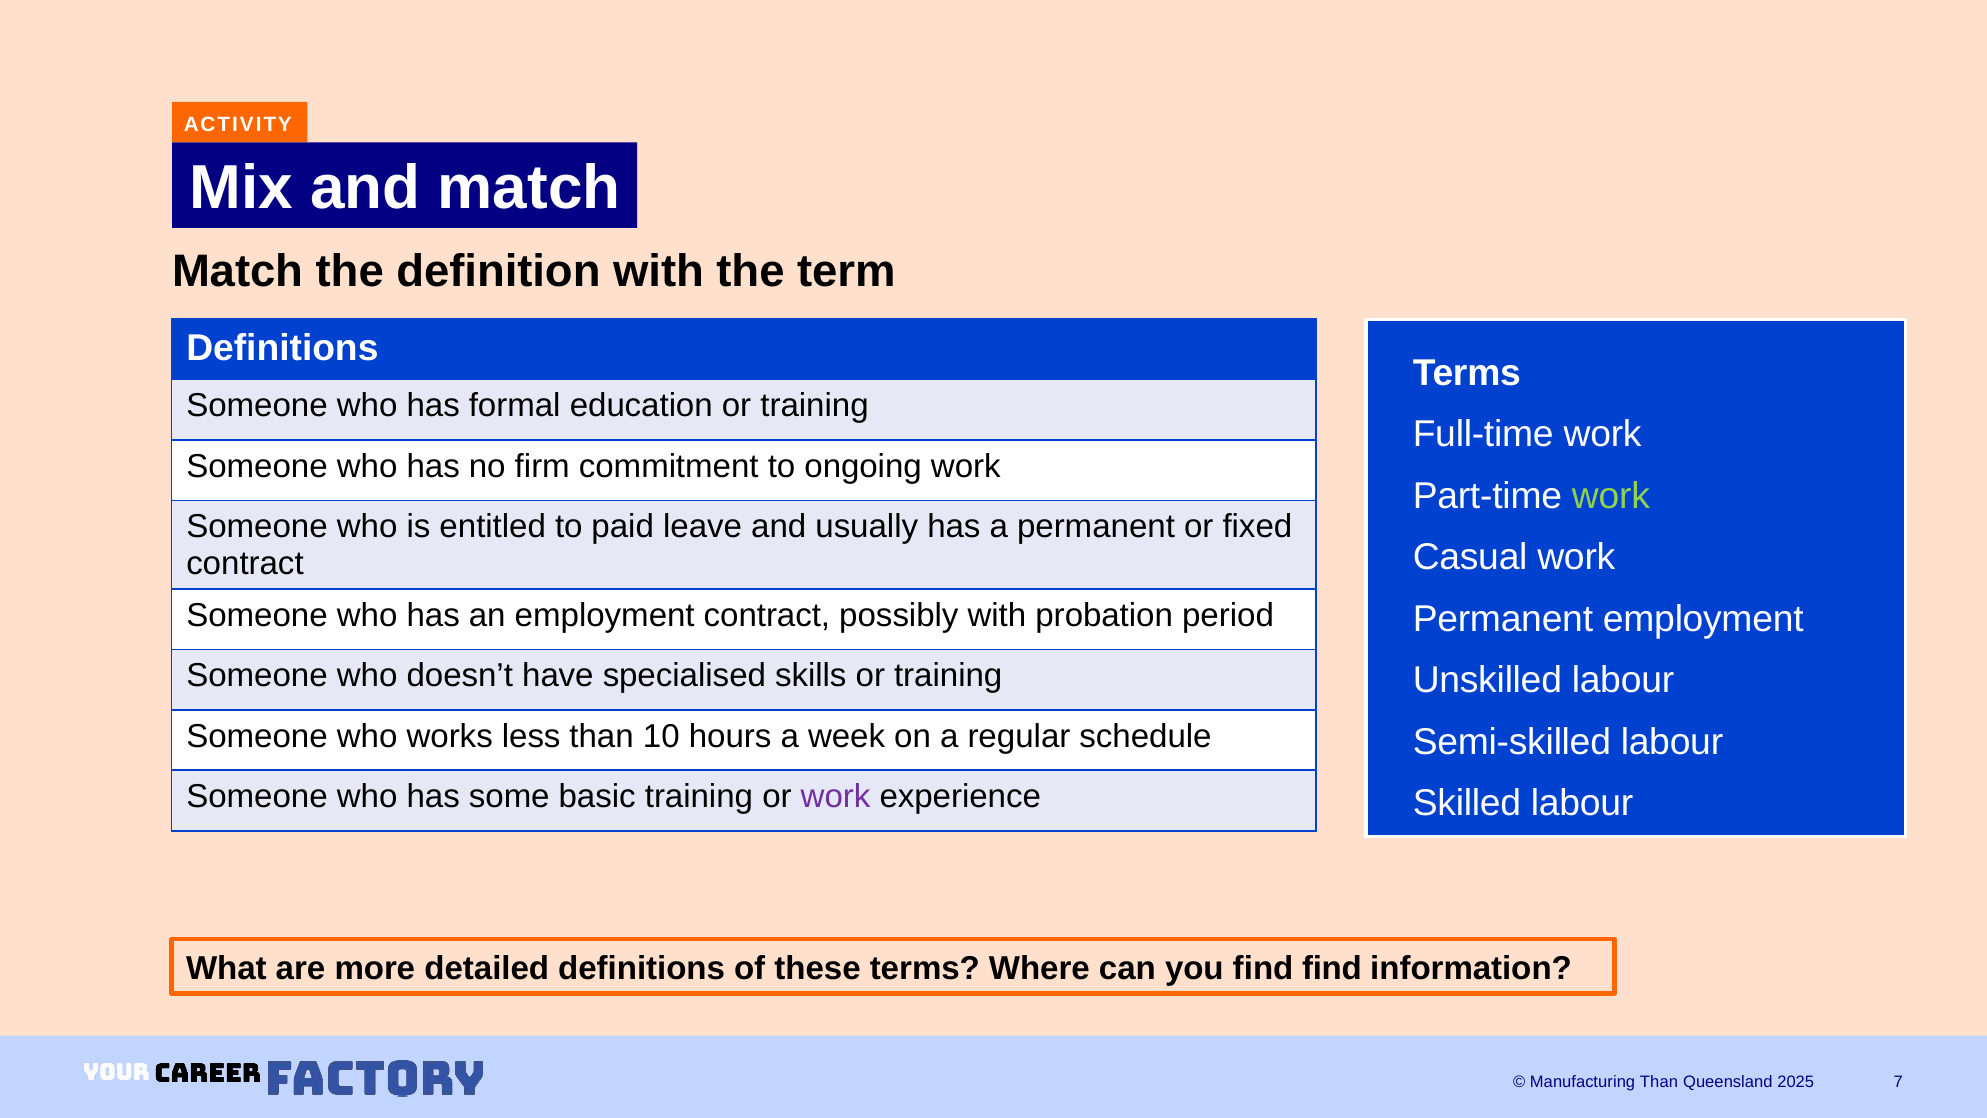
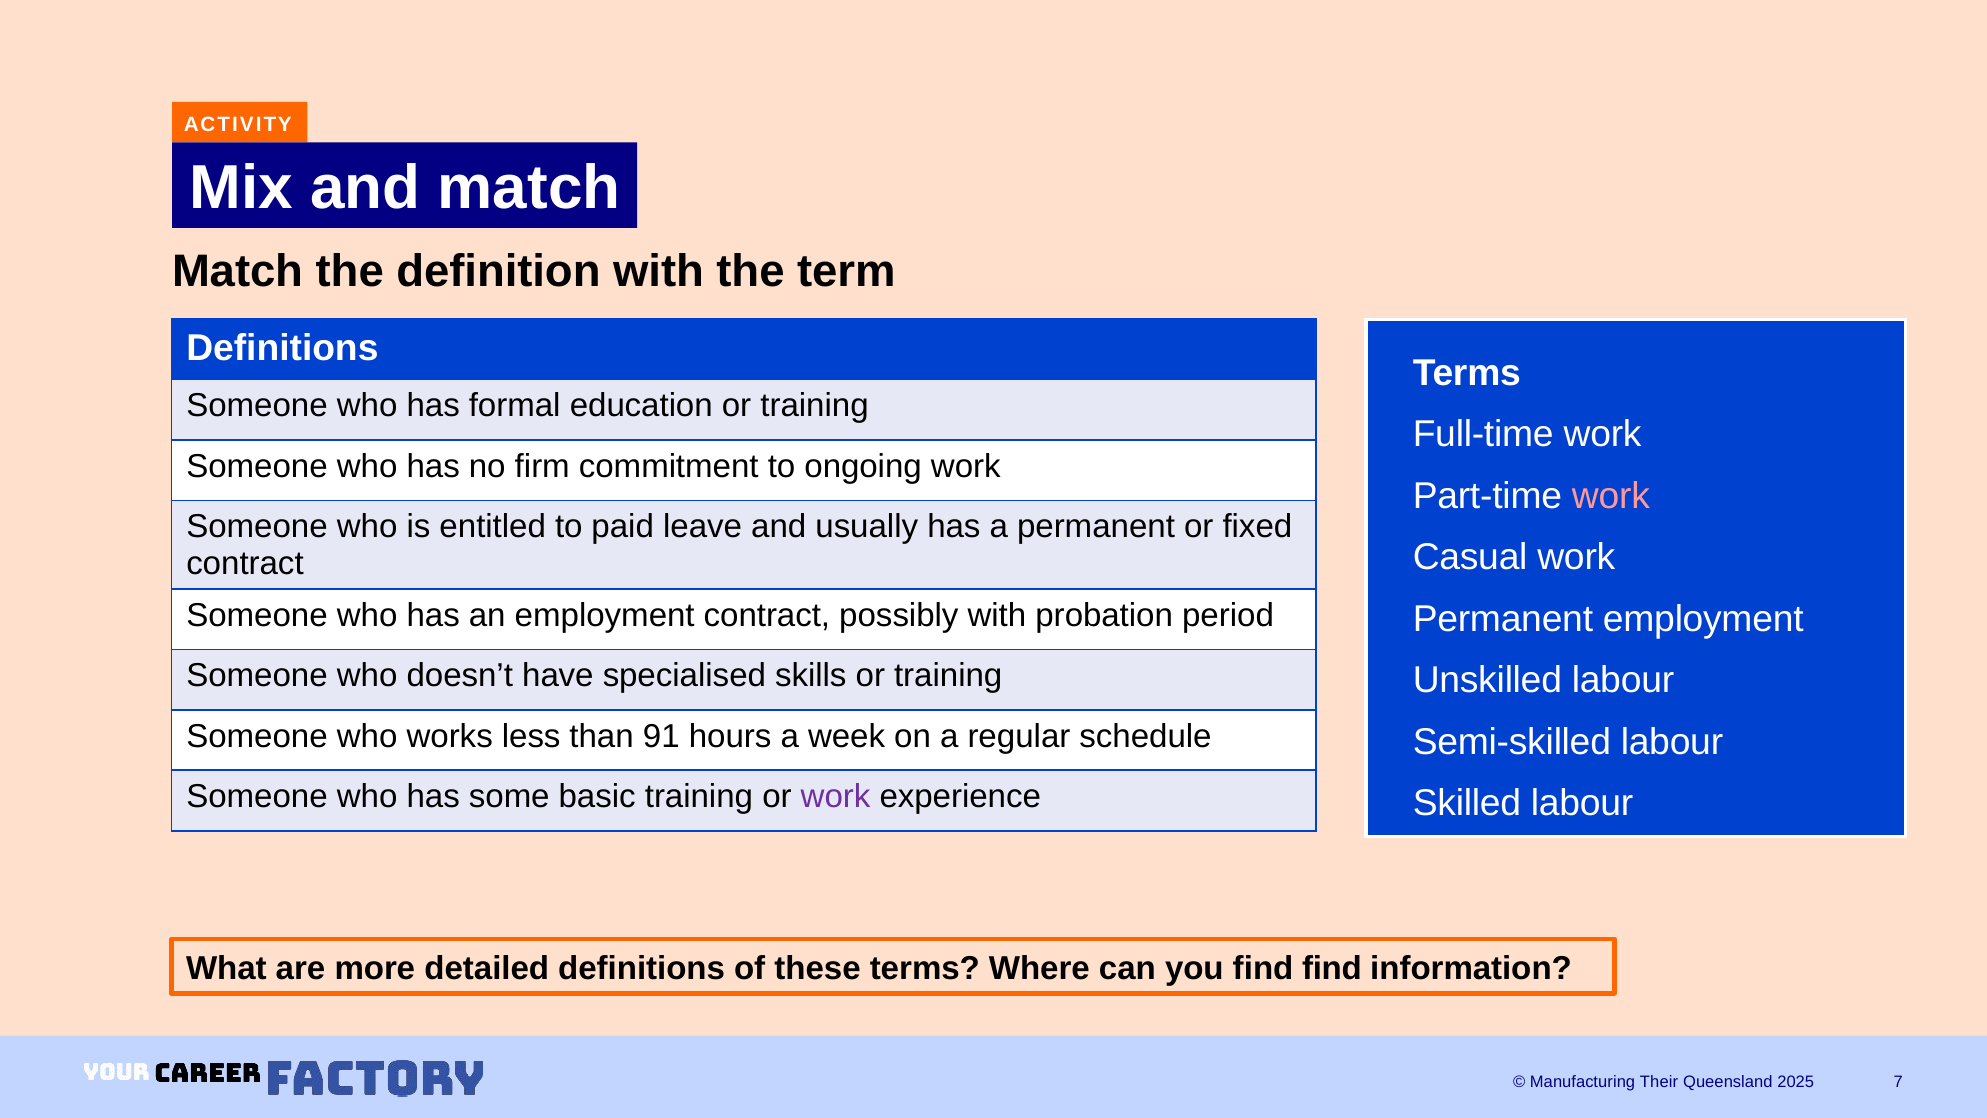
work at (1611, 496) colour: light green -> pink
10: 10 -> 91
Than at (1659, 1082): Than -> Their
